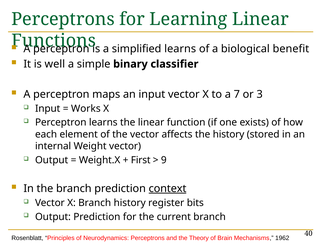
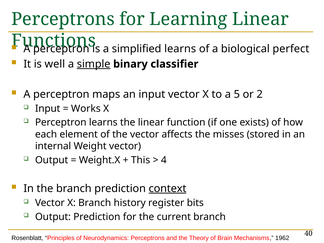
benefit: benefit -> perfect
simple underline: none -> present
7: 7 -> 5
3: 3 -> 2
the history: history -> misses
First: First -> This
9: 9 -> 4
